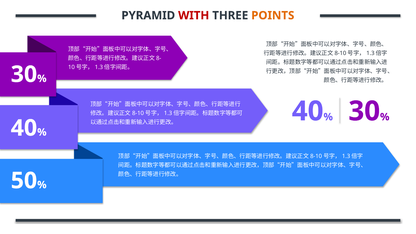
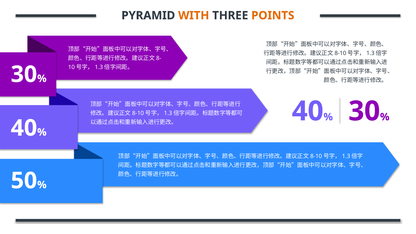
WITH colour: red -> orange
